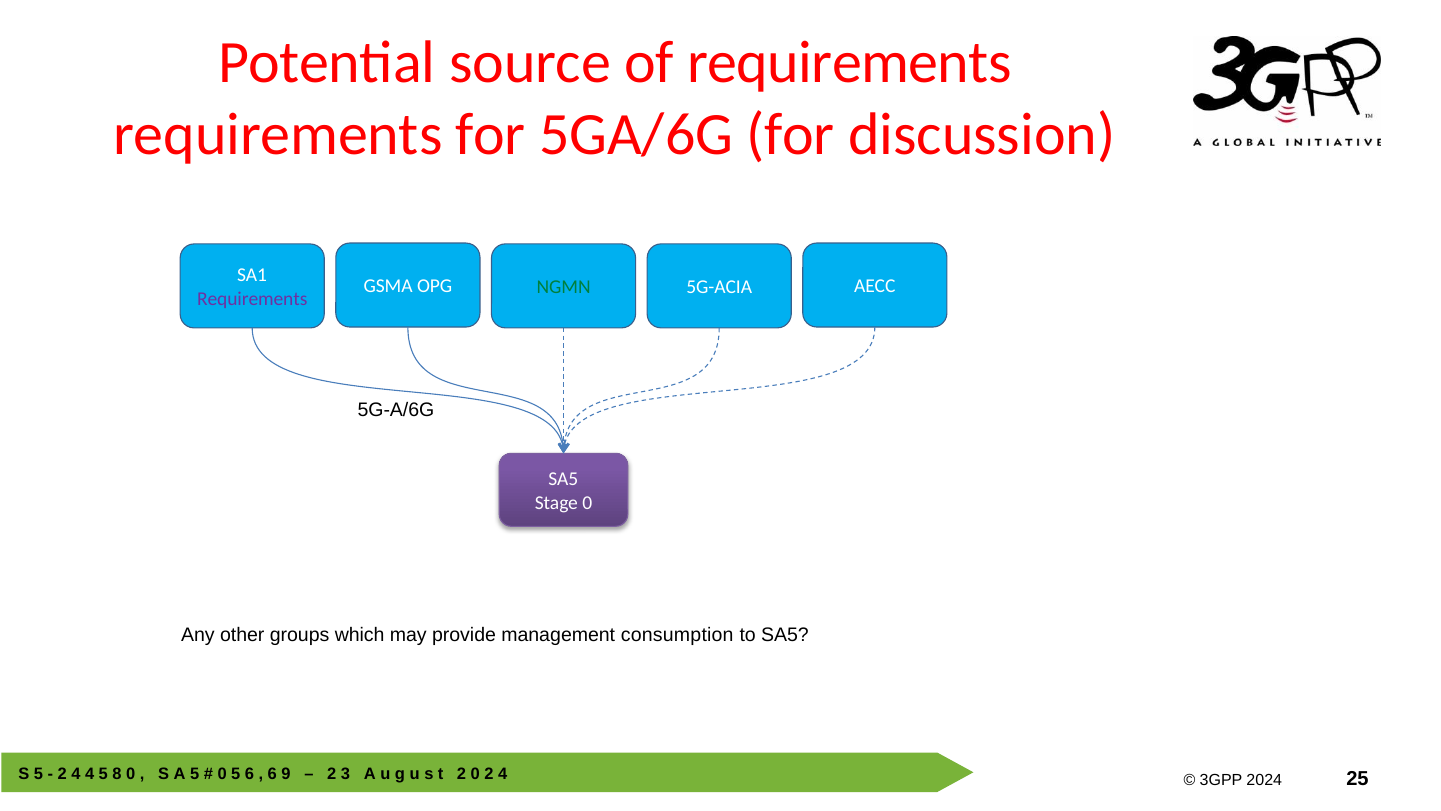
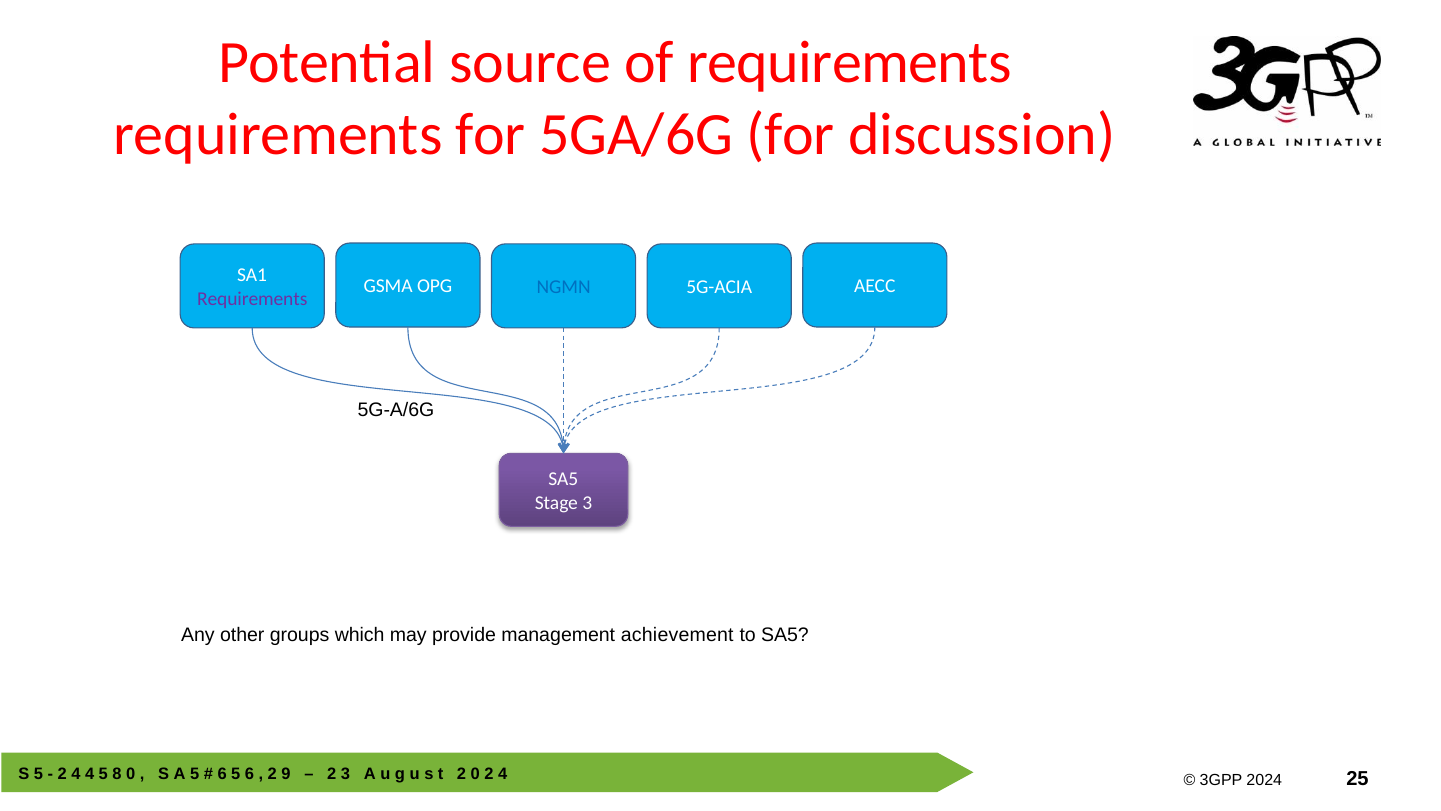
NGMN colour: green -> blue
Stage 0: 0 -> 3
consumption: consumption -> achievement
0 at (222, 774): 0 -> 6
6 at (272, 774): 6 -> 2
